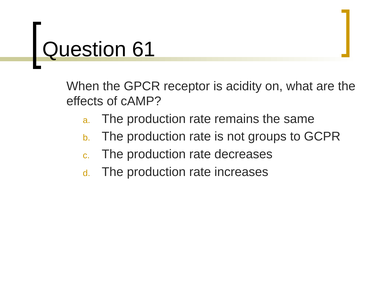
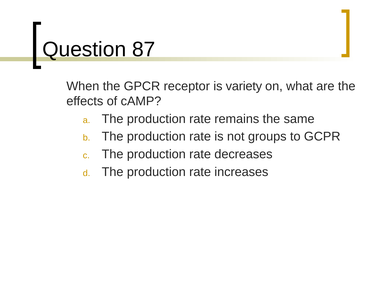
61: 61 -> 87
acidity: acidity -> variety
